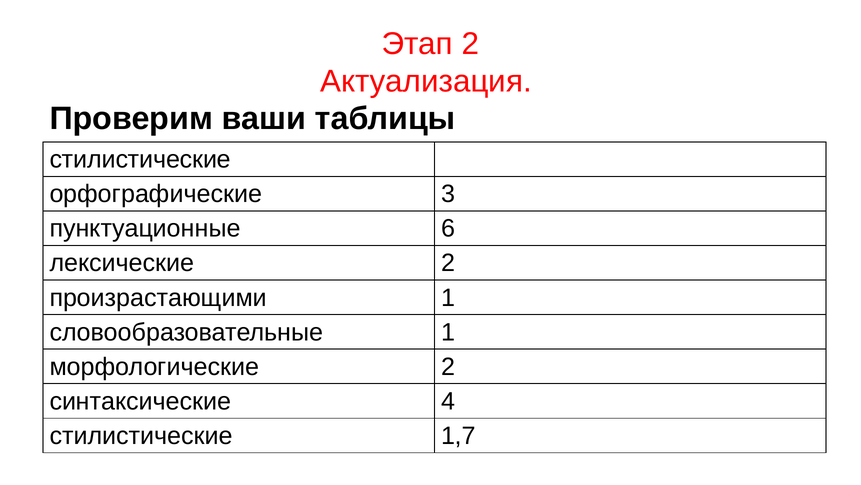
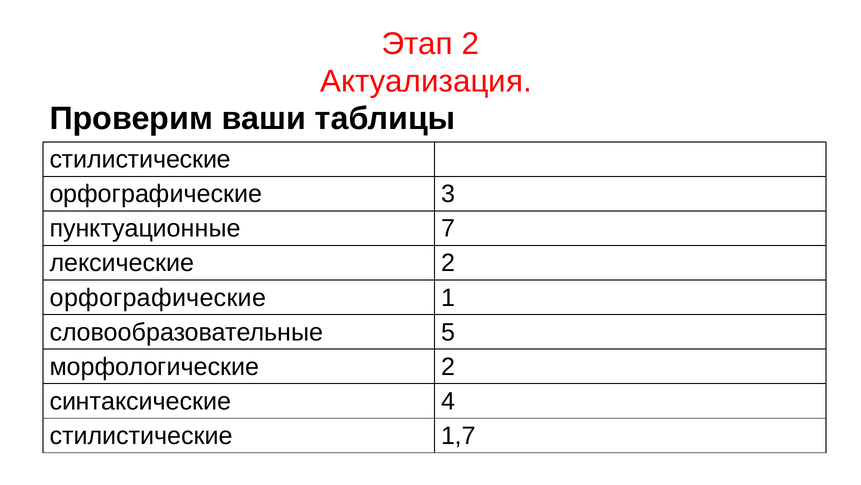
6: 6 -> 7
произрастающими at (158, 297): произрастающими -> орфографические
словообразовательные 1: 1 -> 5
